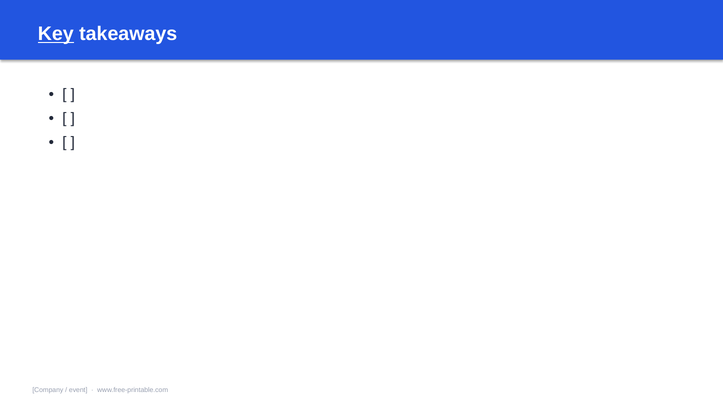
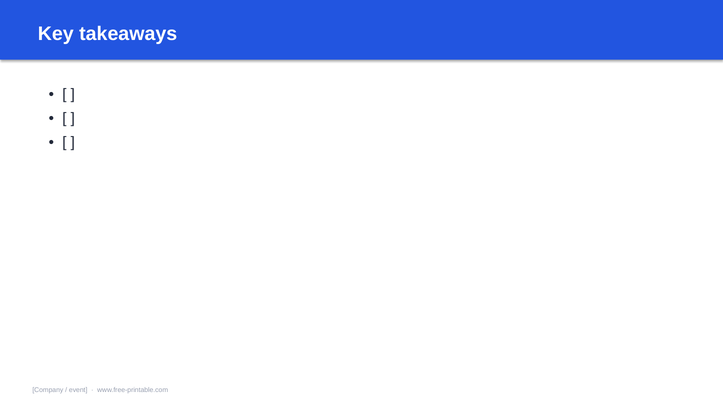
Key underline: present -> none
